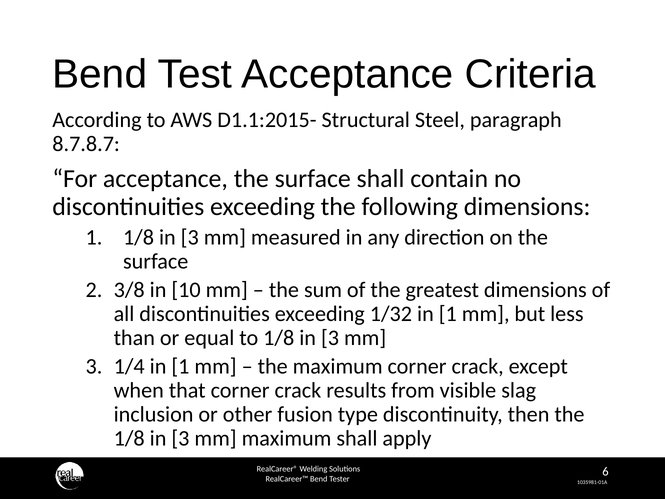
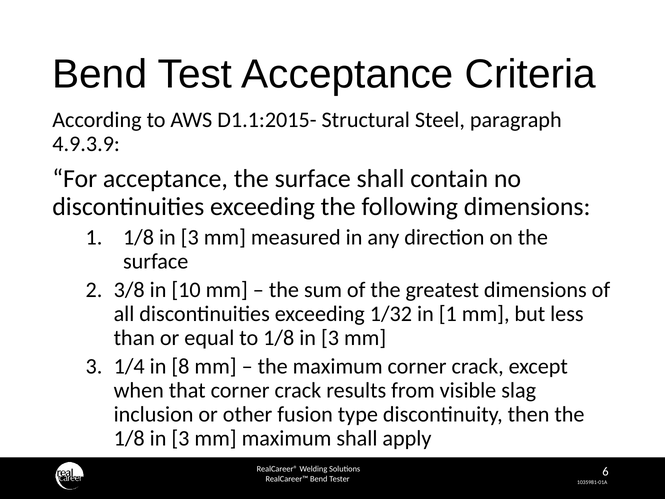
8.7.8.7: 8.7.8.7 -> 4.9.3.9
1/4 in 1: 1 -> 8
